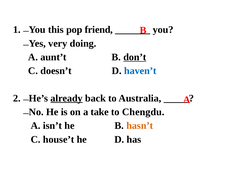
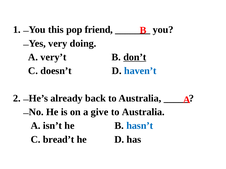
aunt’t: aunt’t -> very’t
already underline: present -> none
take: take -> give
Chengdu at (143, 112): Chengdu -> Australia
hasn’t colour: orange -> blue
house’t: house’t -> bread’t
